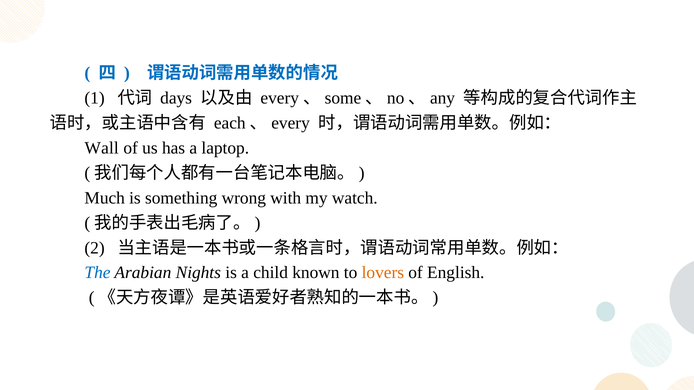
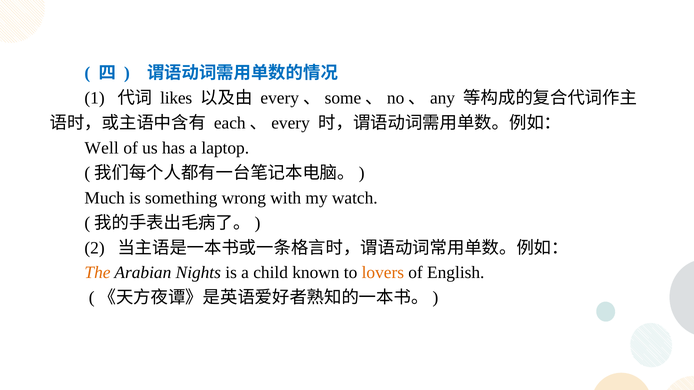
days: days -> likes
Wall: Wall -> Well
The colour: blue -> orange
